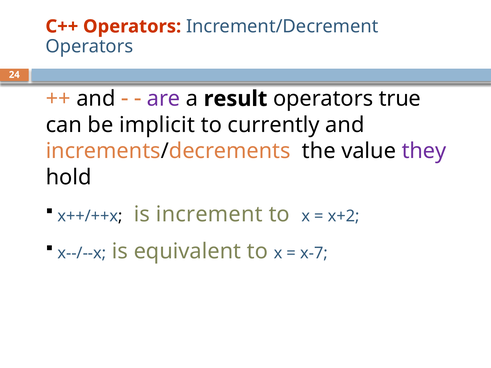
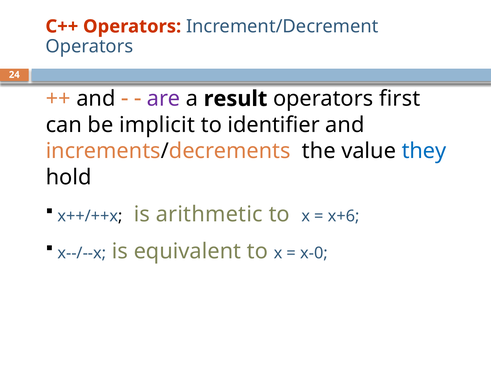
true: true -> first
currently: currently -> identifier
they colour: purple -> blue
increment: increment -> arithmetic
x+2: x+2 -> x+6
x-7: x-7 -> x-0
